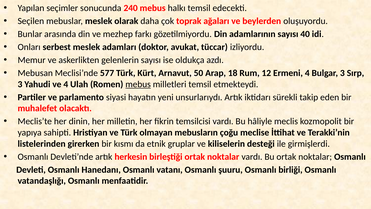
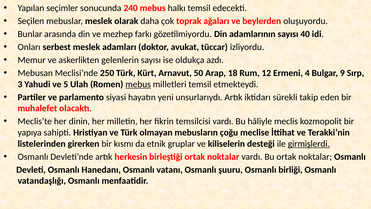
577: 577 -> 250
Bulgar 3: 3 -> 9
ve 4: 4 -> 5
girmişlerdi underline: none -> present
